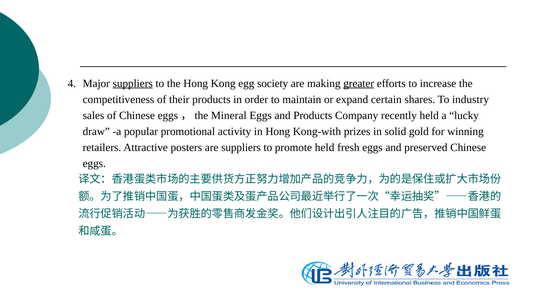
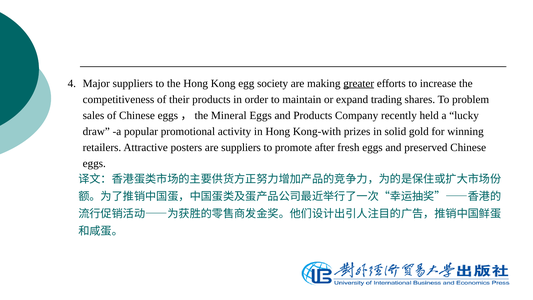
suppliers at (133, 83) underline: present -> none
certain: certain -> trading
industry: industry -> problem
promote held: held -> after
